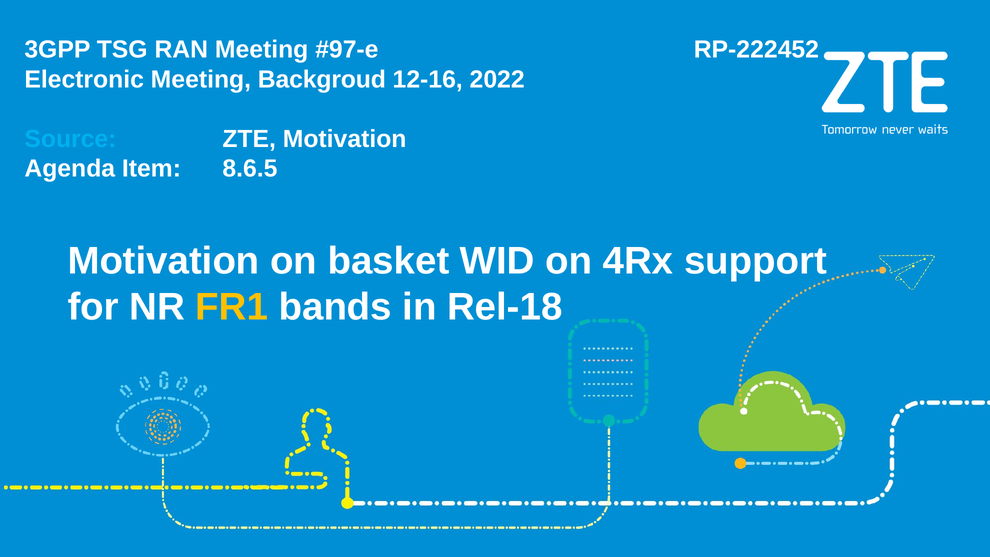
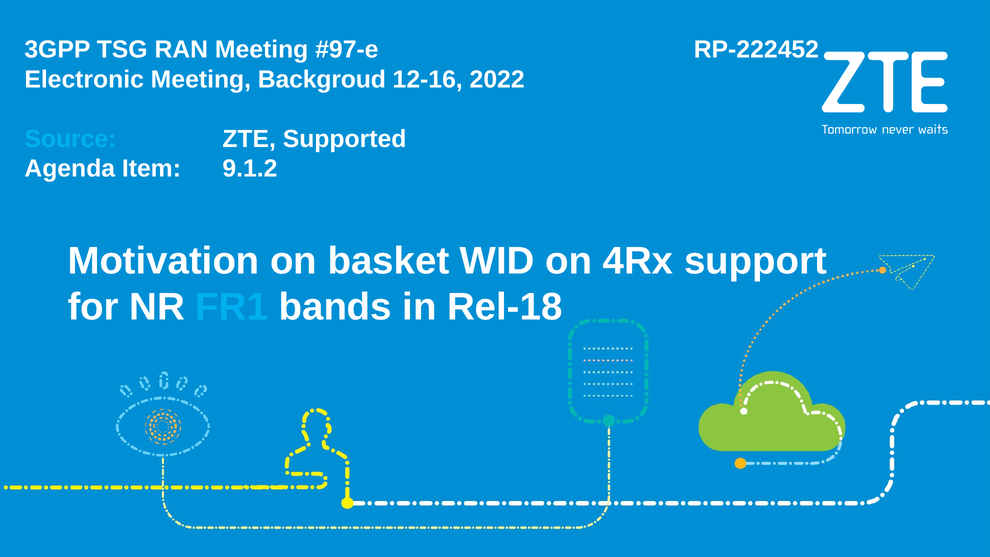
ZTE Motivation: Motivation -> Supported
8.6.5: 8.6.5 -> 9.1.2
FR1 colour: yellow -> light blue
